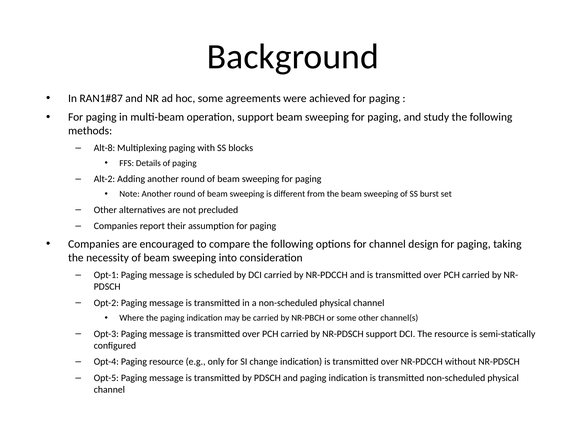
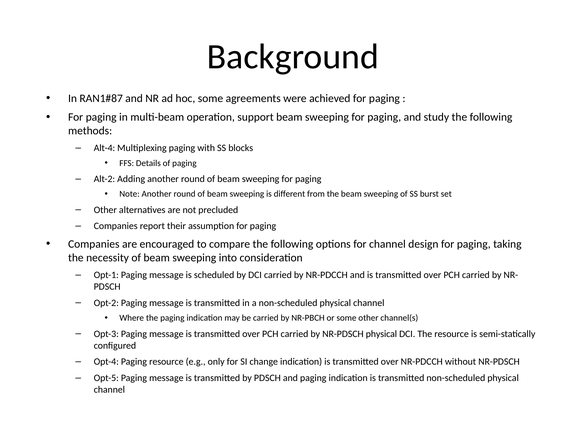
Alt-8: Alt-8 -> Alt-4
NR-PDSCH support: support -> physical
